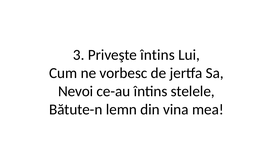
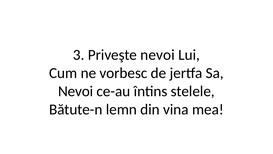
Priveşte întins: întins -> nevoi
